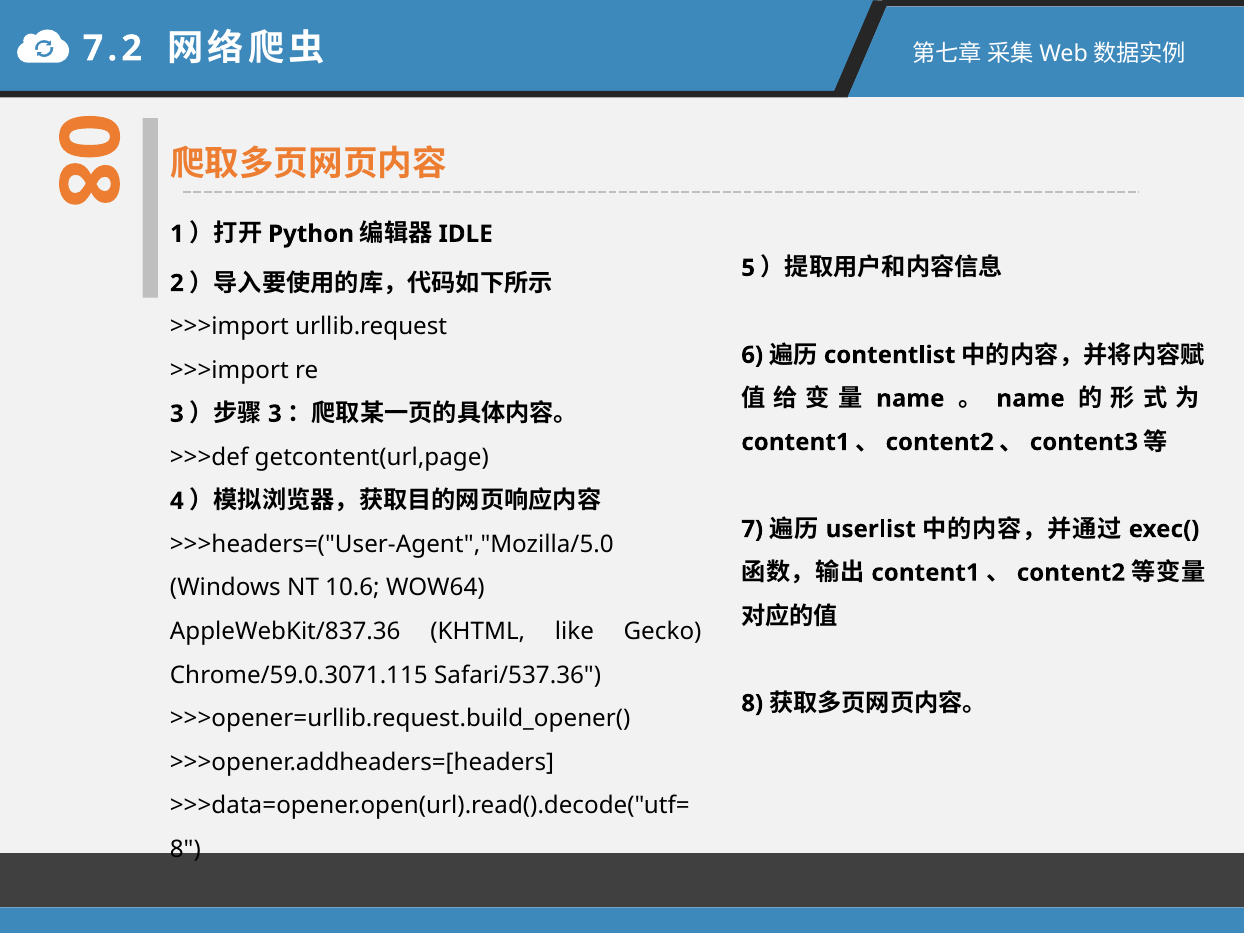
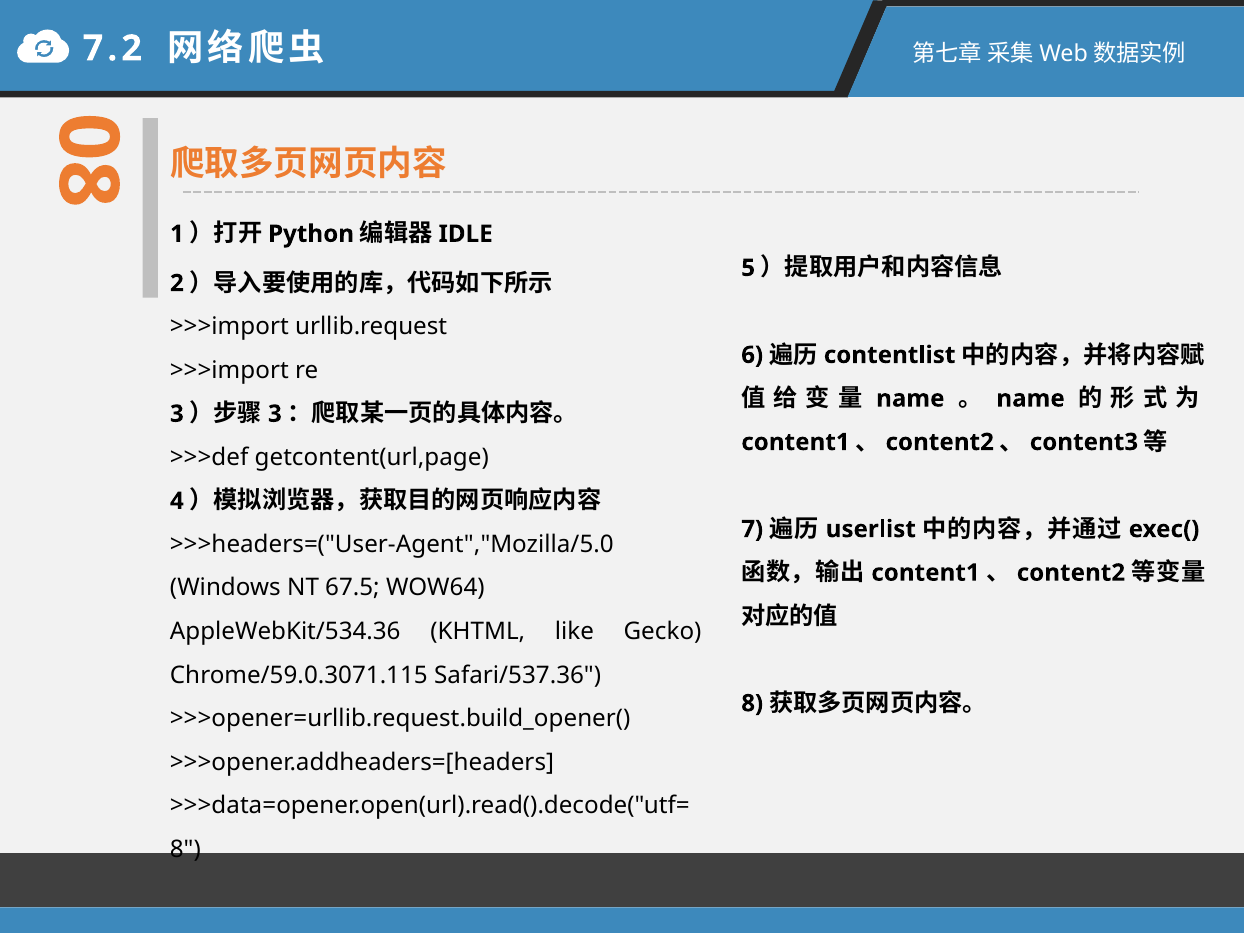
10.6: 10.6 -> 67.5
AppleWebKit/837.36: AppleWebKit/837.36 -> AppleWebKit/534.36
